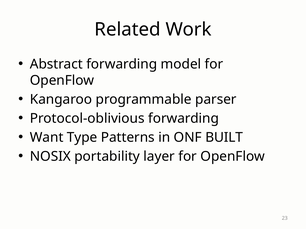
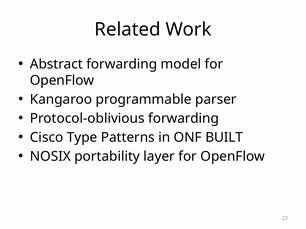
Want: Want -> Cisco
